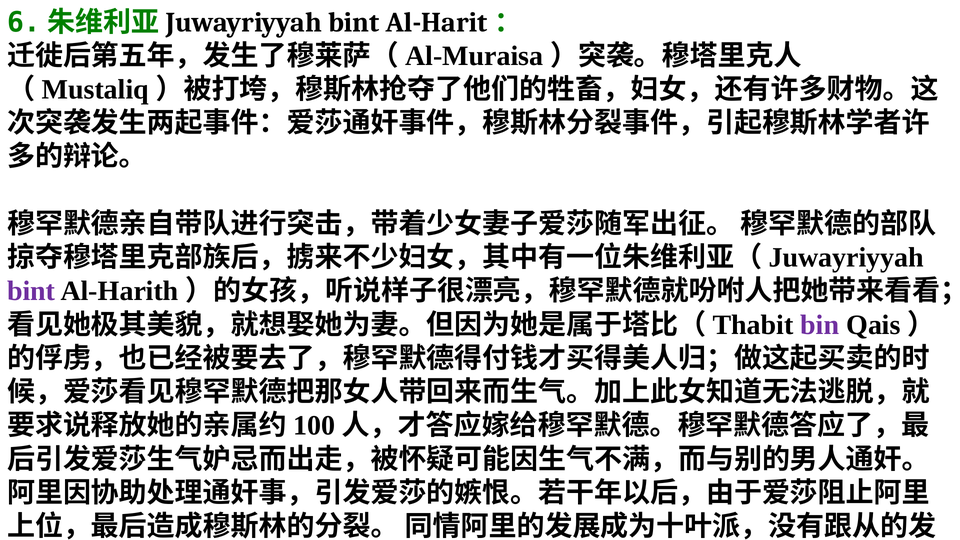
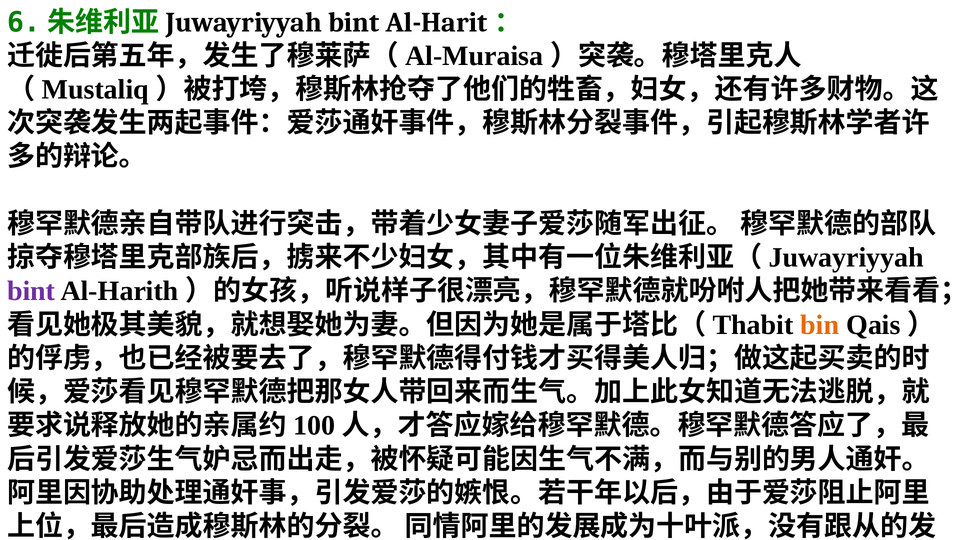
bin colour: purple -> orange
